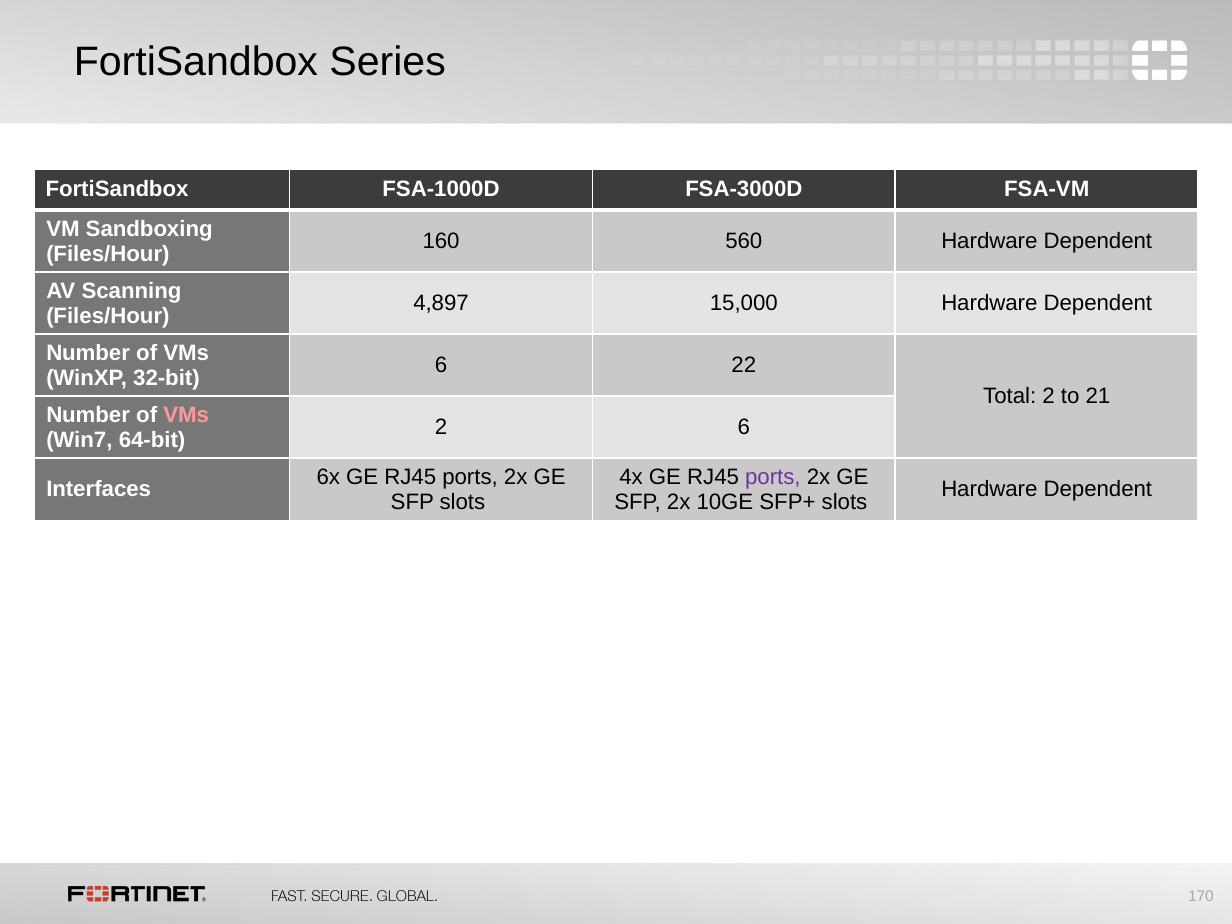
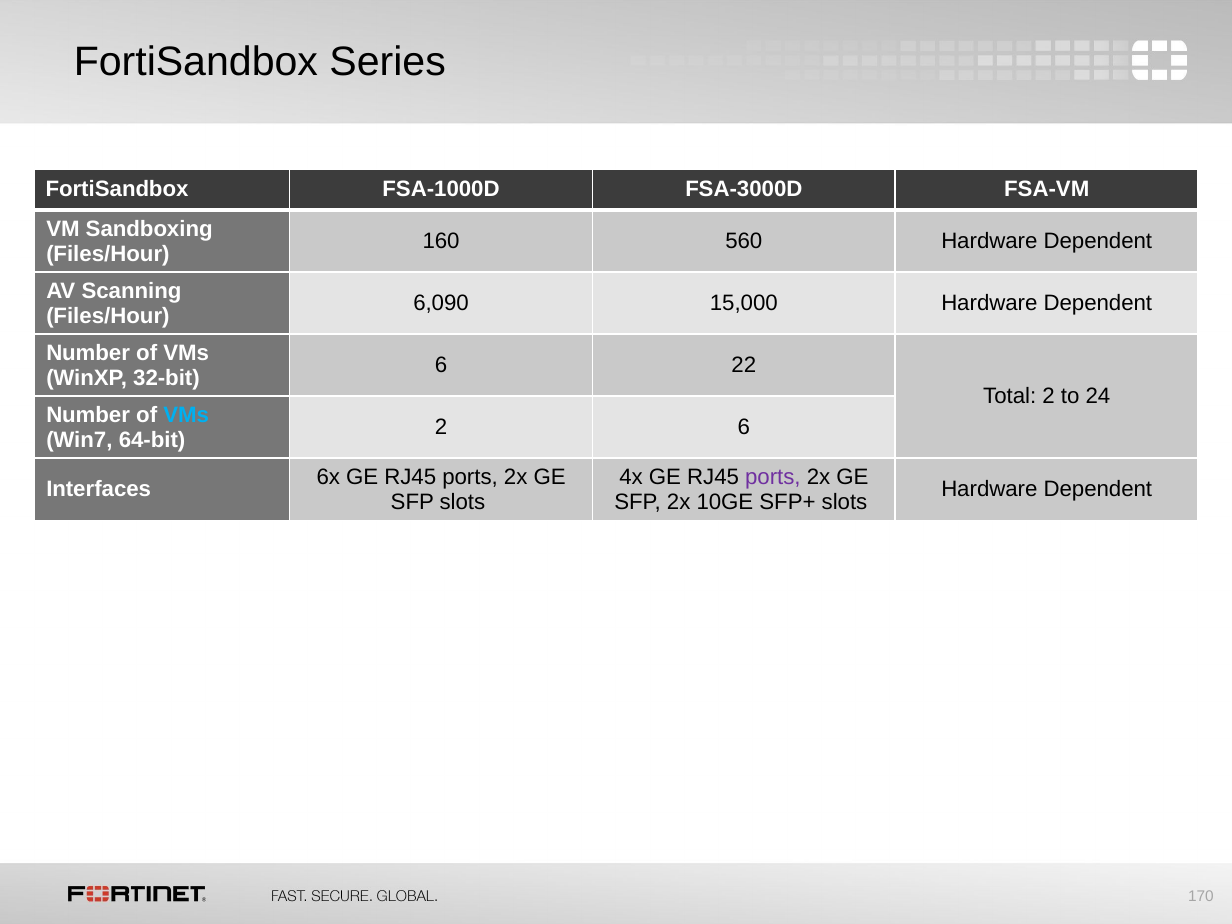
4,897: 4,897 -> 6,090
21: 21 -> 24
VMs at (186, 415) colour: pink -> light blue
